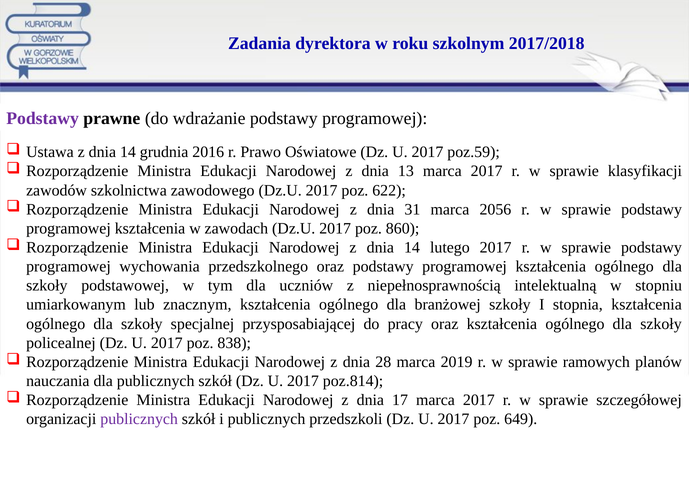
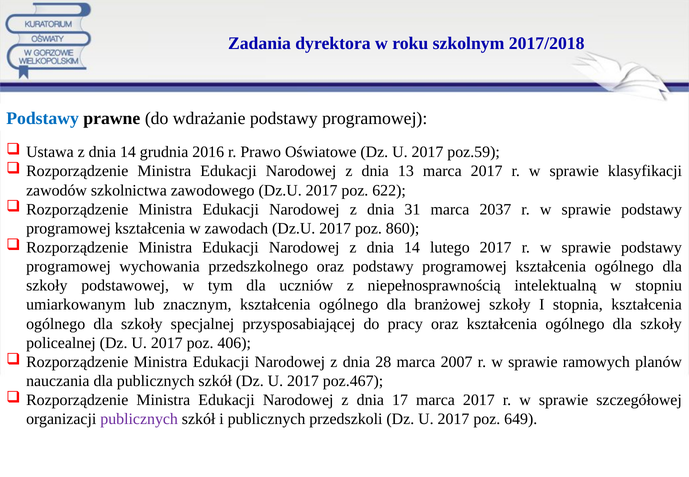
Podstawy at (43, 118) colour: purple -> blue
2056: 2056 -> 2037
838: 838 -> 406
2019: 2019 -> 2007
poz.814: poz.814 -> poz.467
